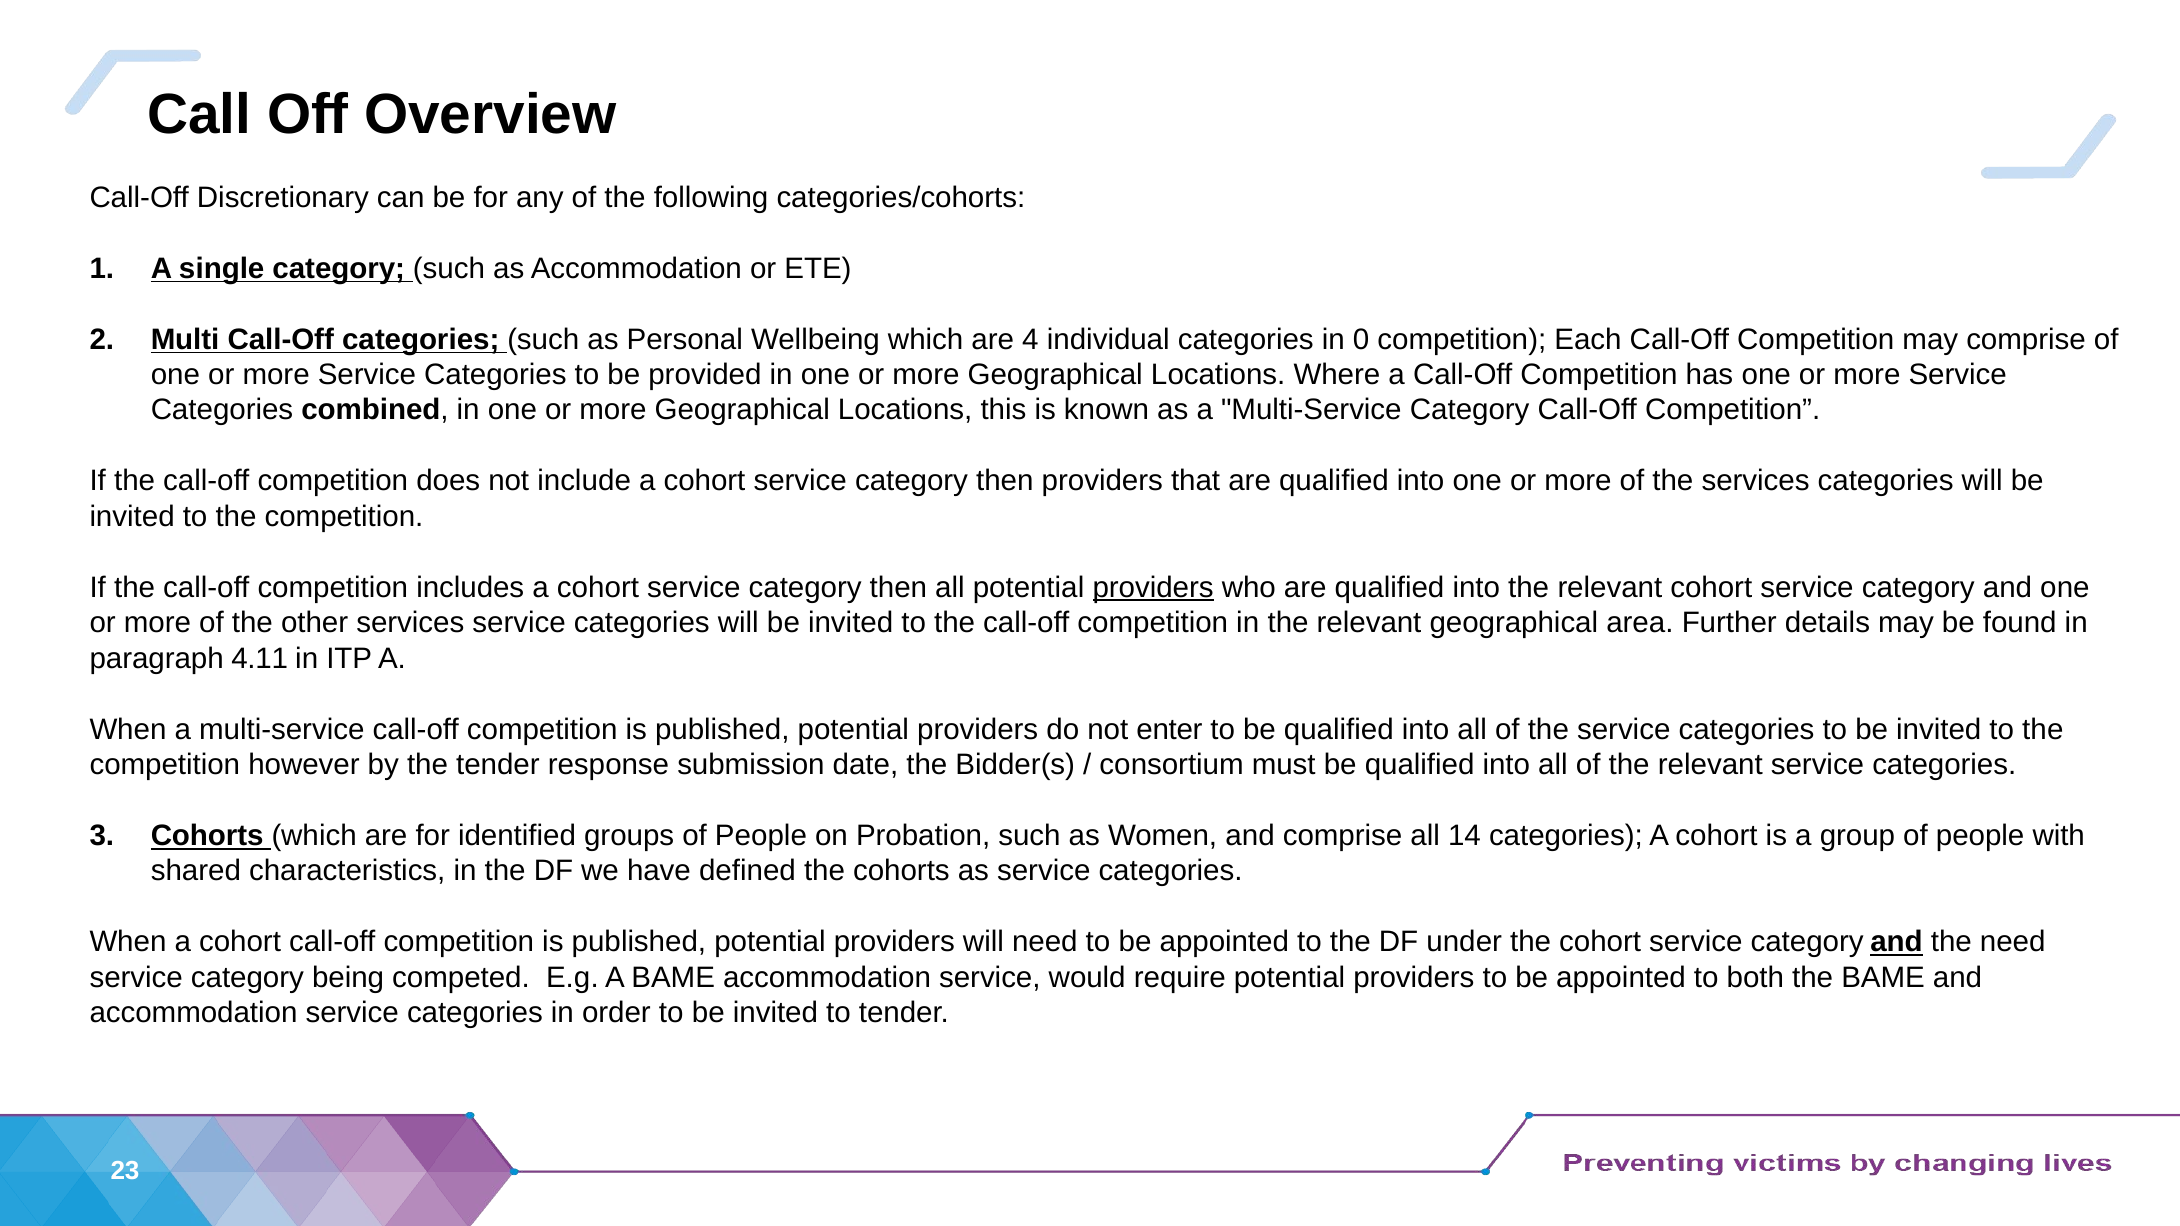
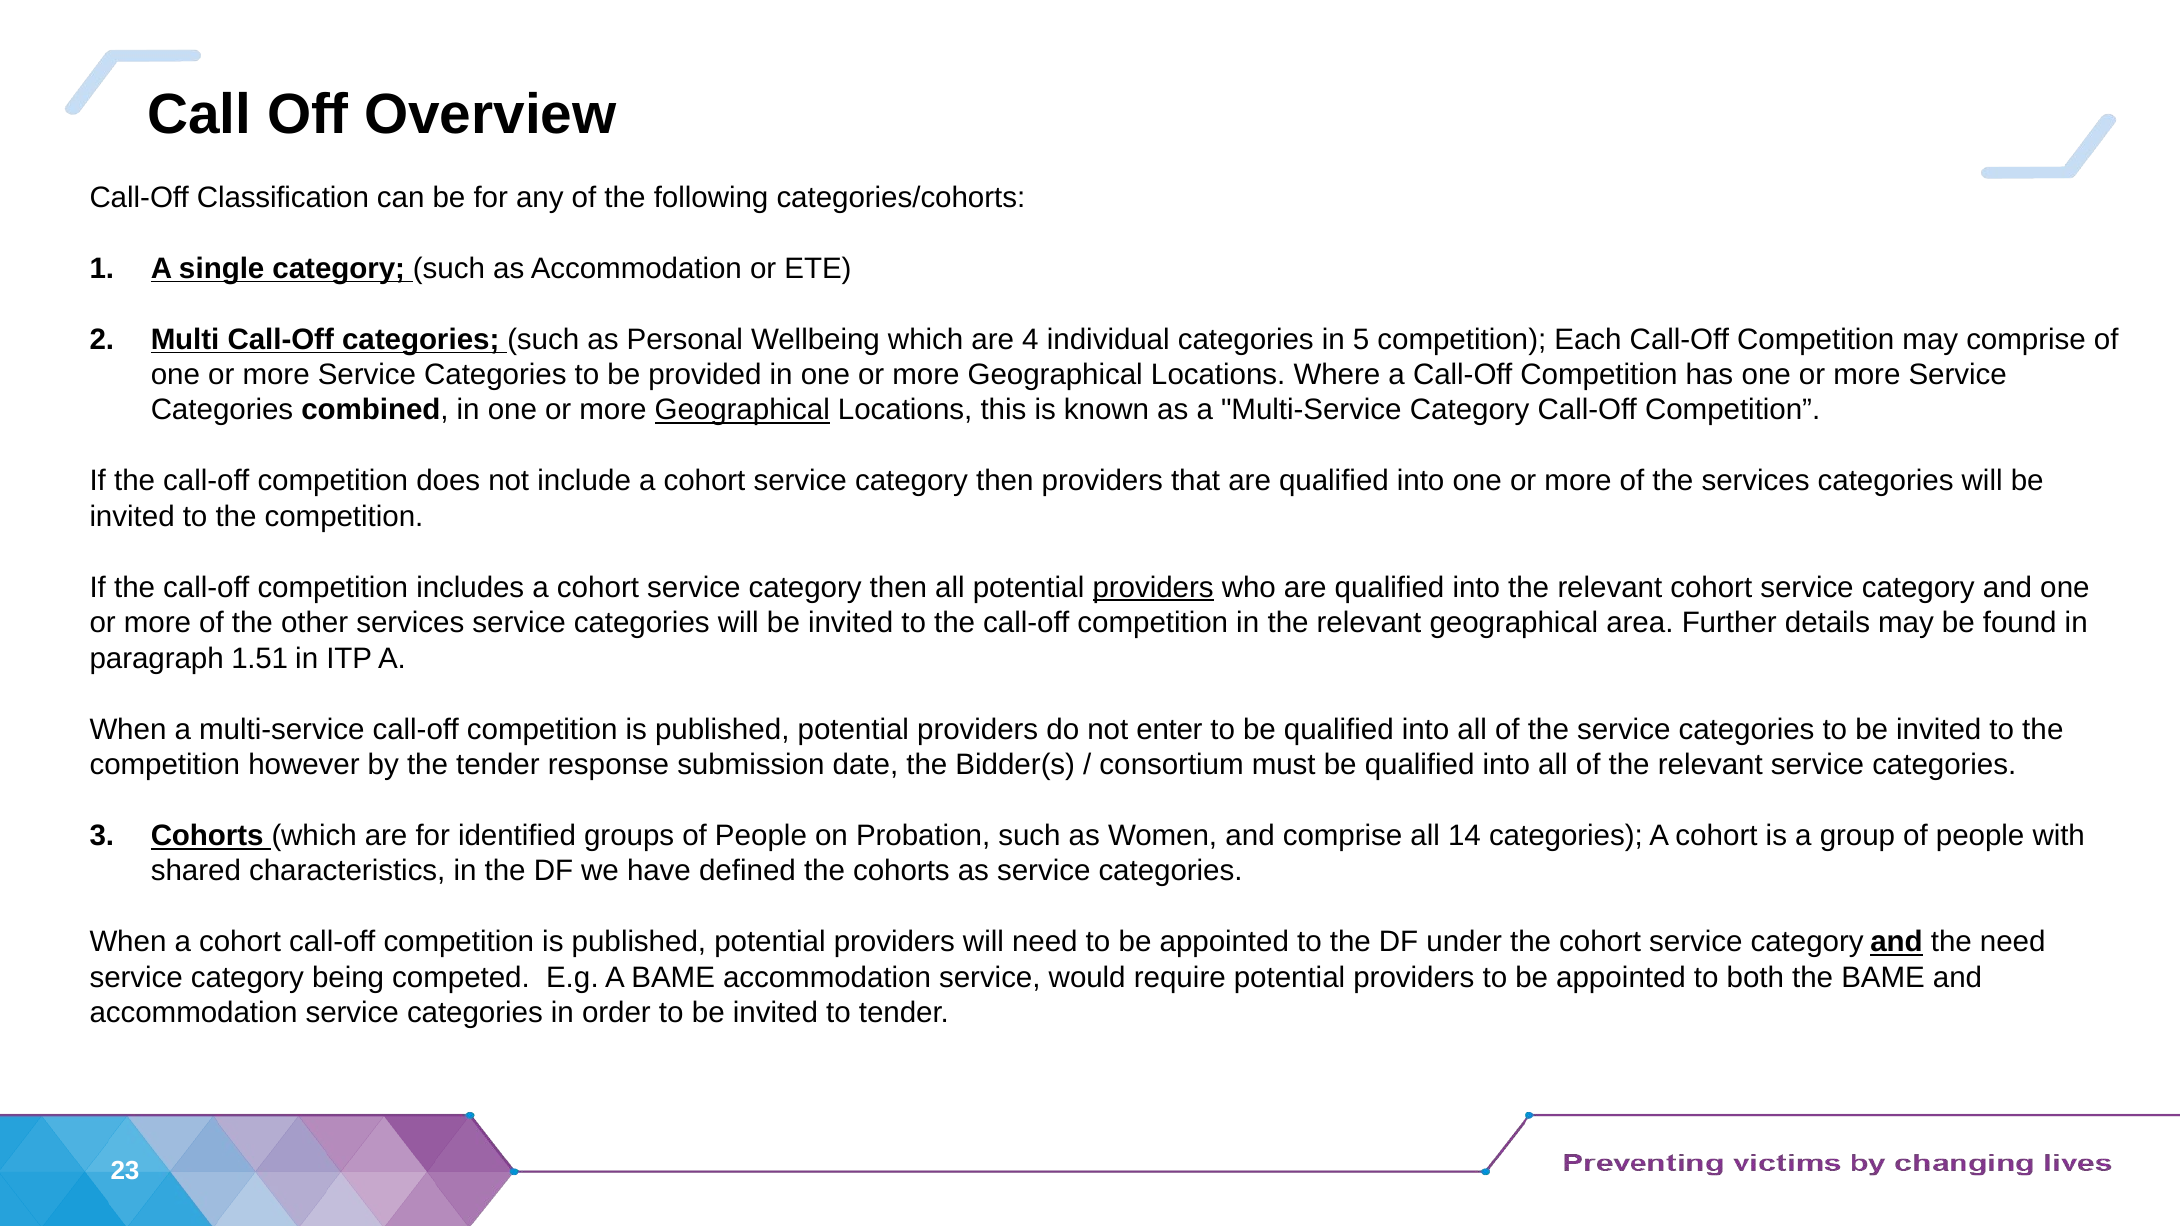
Discretionary: Discretionary -> Classification
0: 0 -> 5
Geographical at (742, 410) underline: none -> present
4.11: 4.11 -> 1.51
